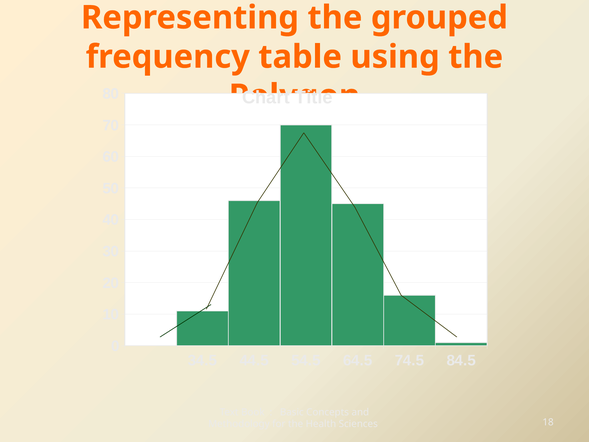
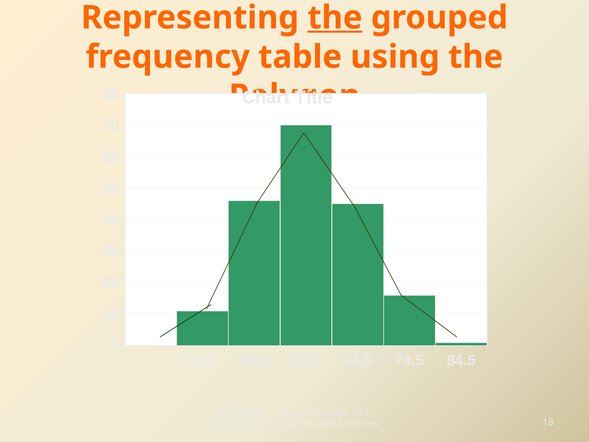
the at (335, 18) underline: none -> present
